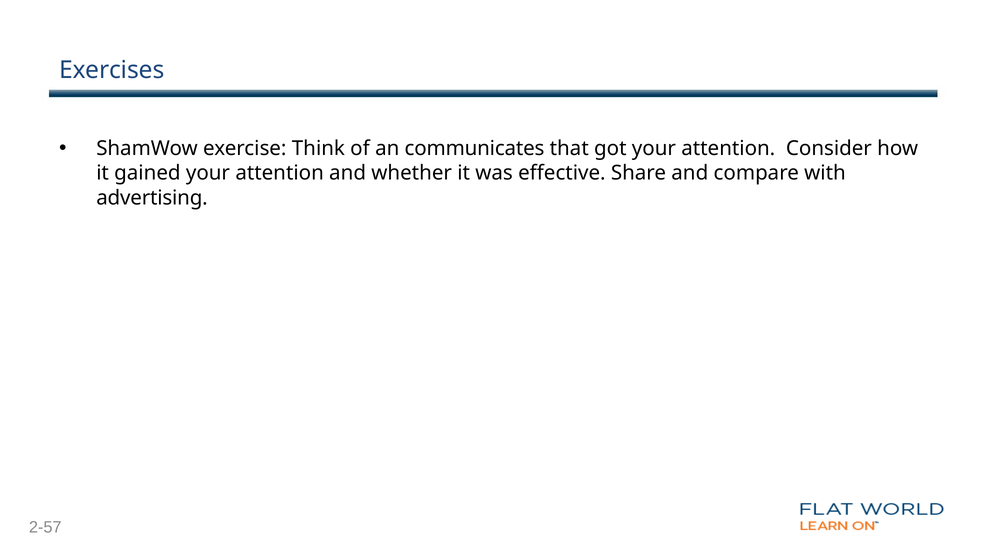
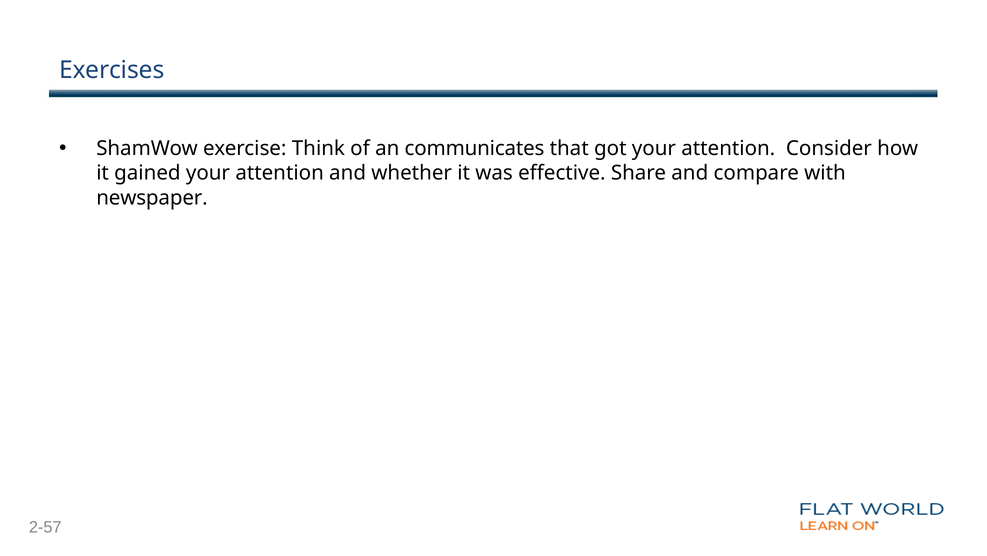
advertising: advertising -> newspaper
